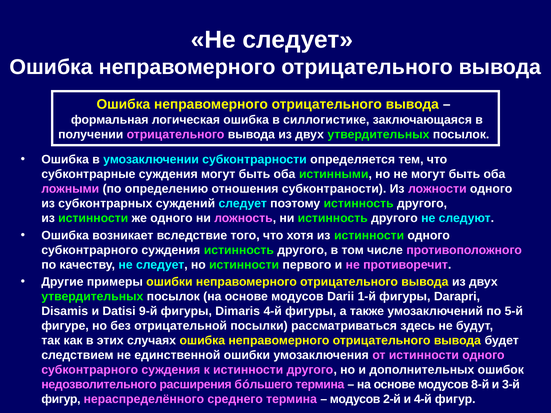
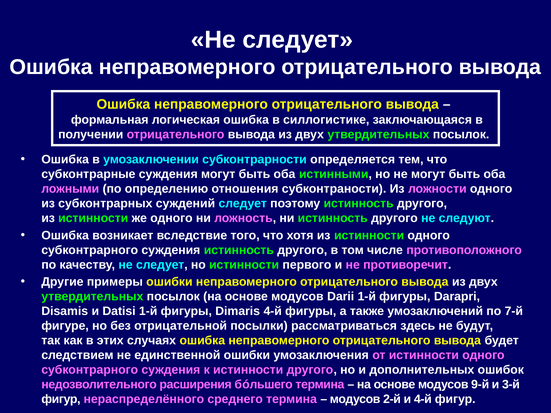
Datisi 9-й: 9-й -> 1-й
5-й: 5-й -> 7-й
8-й: 8-й -> 9-й
